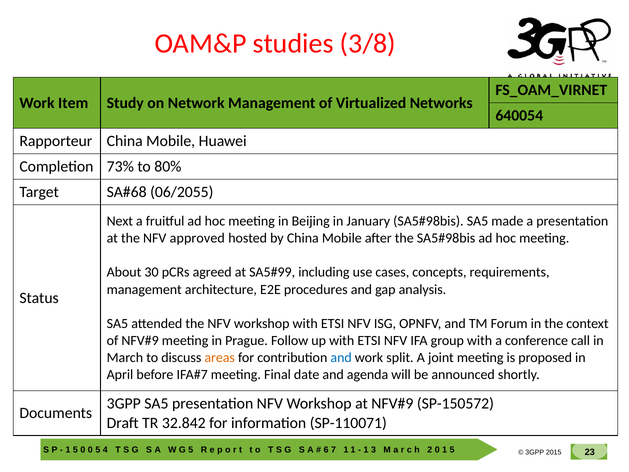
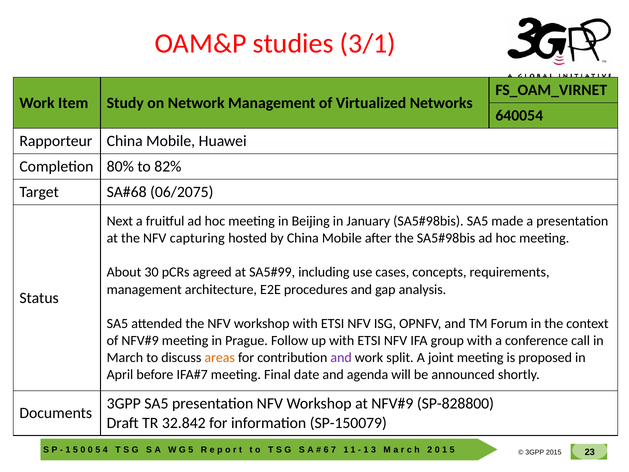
3/8: 3/8 -> 3/1
73%: 73% -> 80%
80%: 80% -> 82%
06/2055: 06/2055 -> 06/2075
approved: approved -> capturing
and at (341, 358) colour: blue -> purple
SP-150572: SP-150572 -> SP-828800
SP-110071: SP-110071 -> SP-150079
